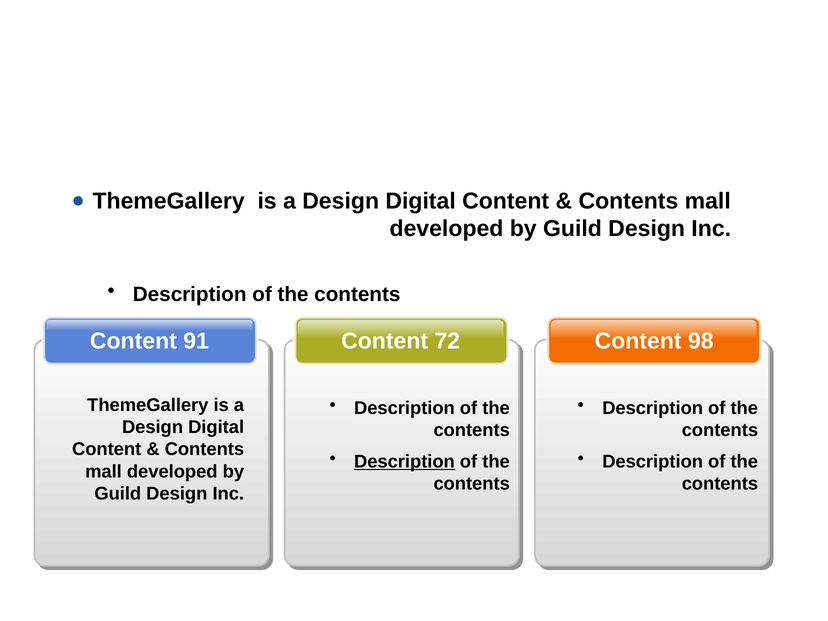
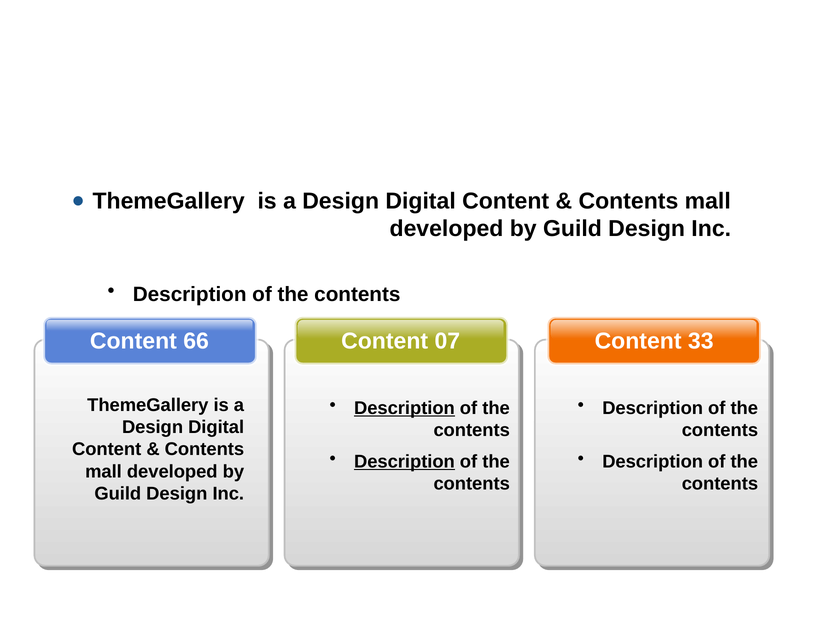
91: 91 -> 66
72: 72 -> 07
98: 98 -> 33
Description at (404, 408) underline: none -> present
